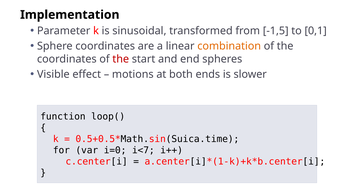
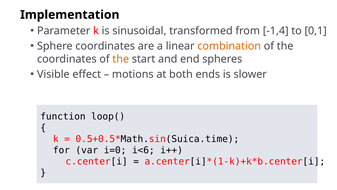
-1,5: -1,5 -> -1,4
the at (121, 59) colour: red -> orange
i<7: i<7 -> i<6
